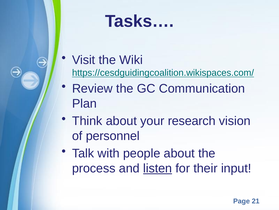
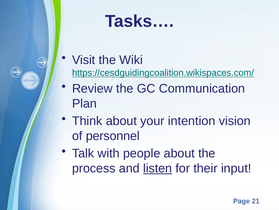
research: research -> intention
